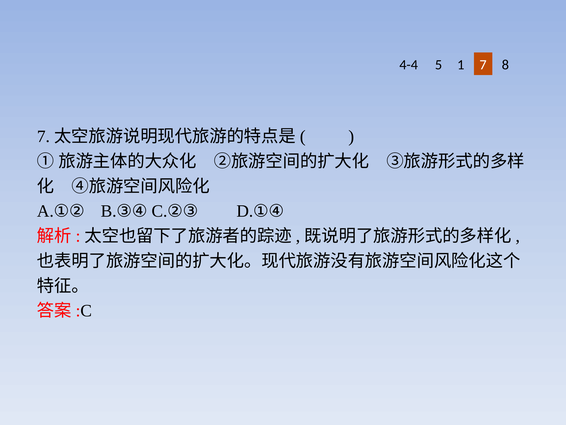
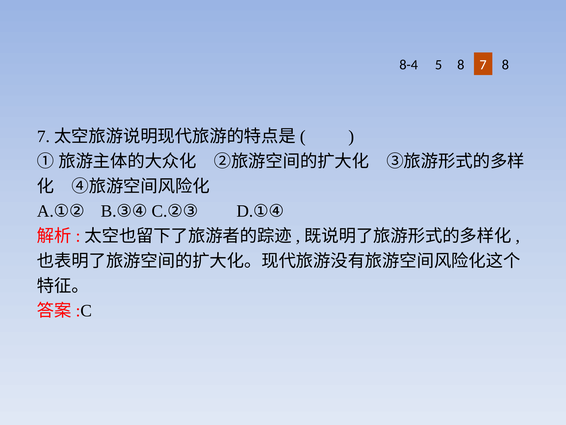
4-4: 4-4 -> 8-4
5 1: 1 -> 8
